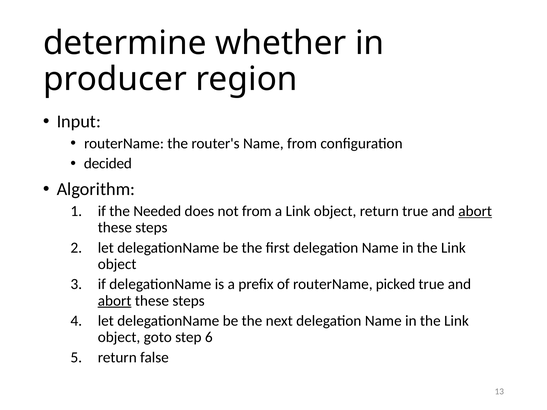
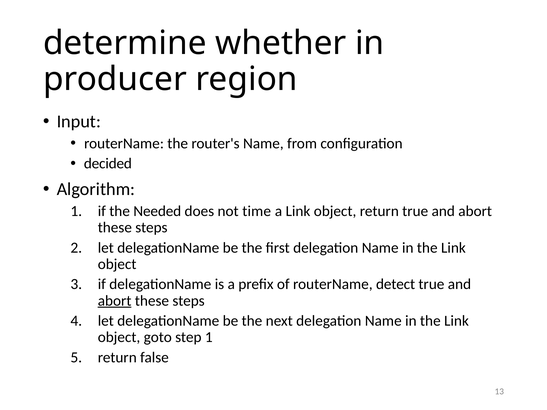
not from: from -> time
abort at (475, 211) underline: present -> none
picked: picked -> detect
step 6: 6 -> 1
